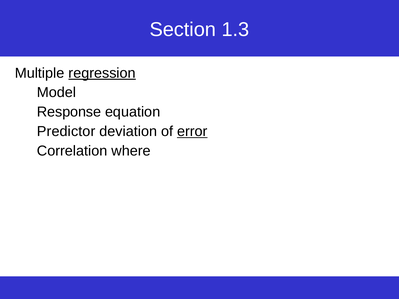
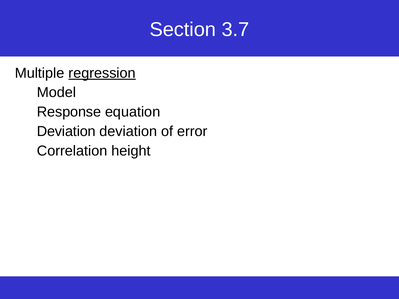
1.3: 1.3 -> 3.7
Predictor at (66, 132): Predictor -> Deviation
error underline: present -> none
where: where -> height
